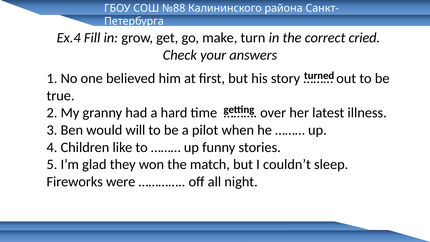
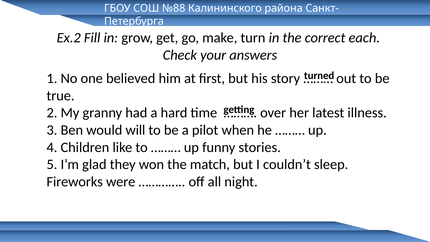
Ex.4: Ex.4 -> Ex.2
cried: cried -> each
